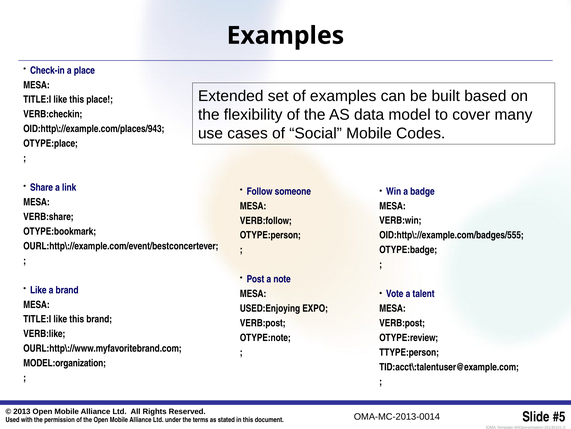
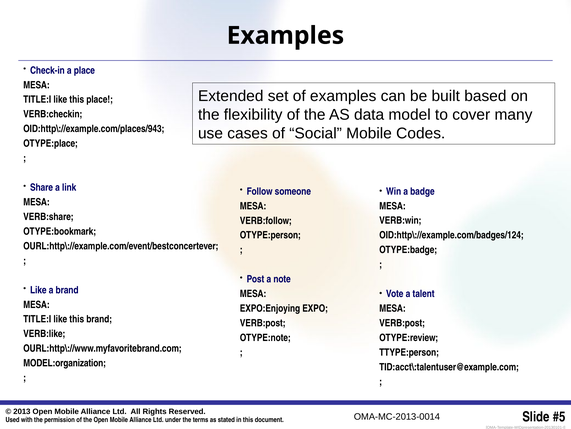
OID:http\://example.com/badges/555: OID:http\://example.com/badges/555 -> OID:http\://example.com/badges/124
USED:Enjoying: USED:Enjoying -> EXPO:Enjoying
